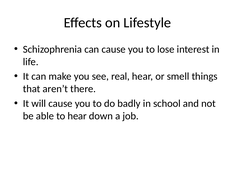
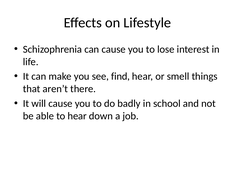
real: real -> find
